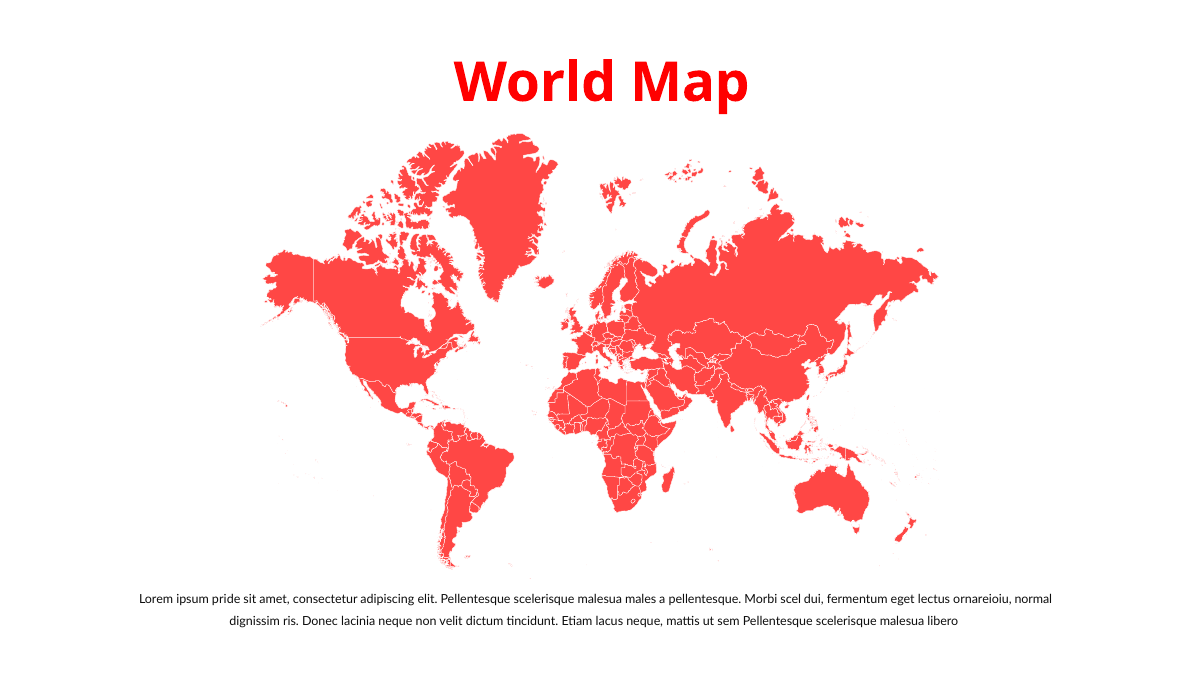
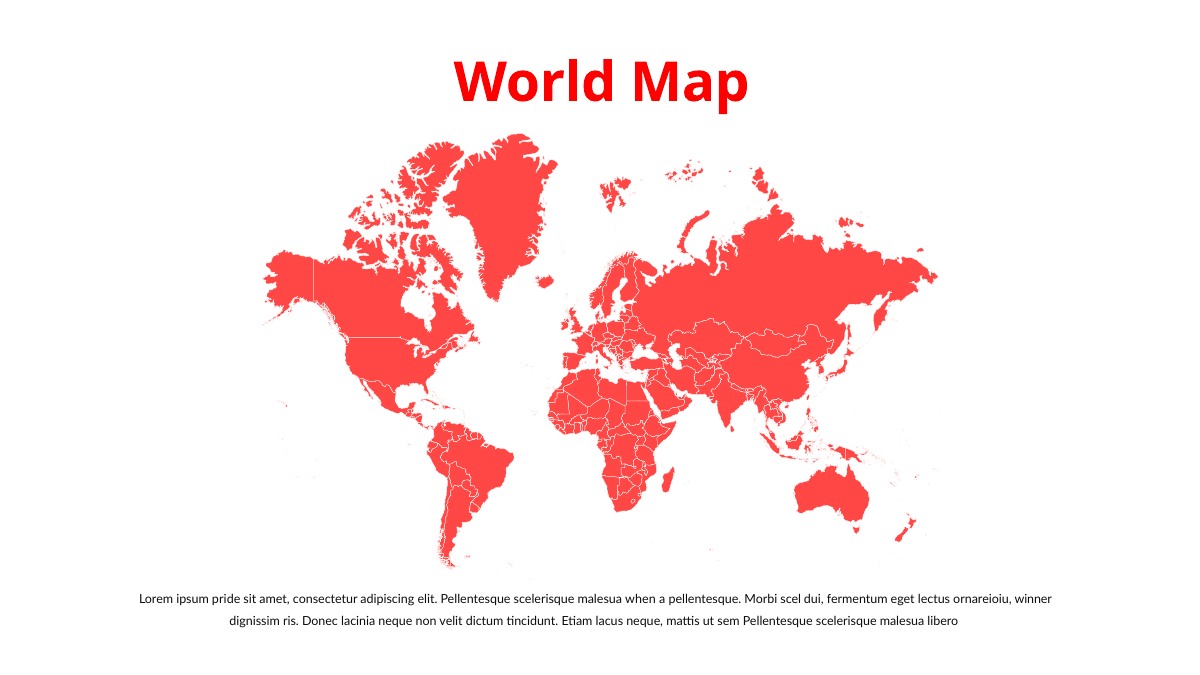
males: males -> when
normal: normal -> winner
